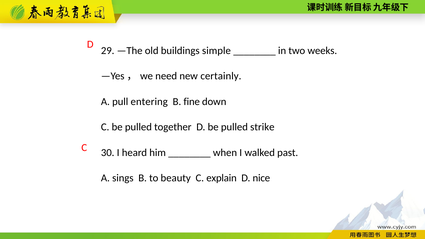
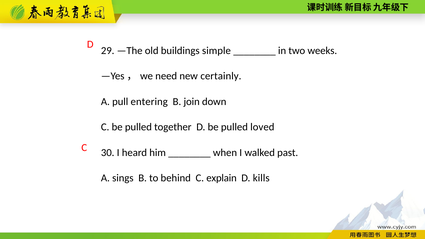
fine: fine -> join
strike: strike -> loved
beauty: beauty -> behind
nice: nice -> kills
